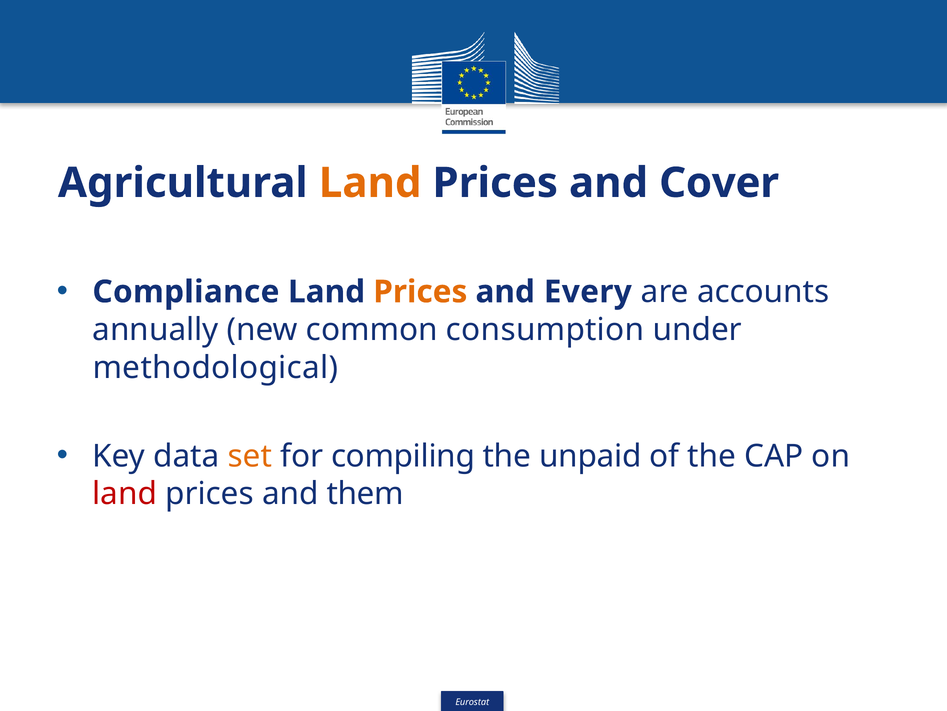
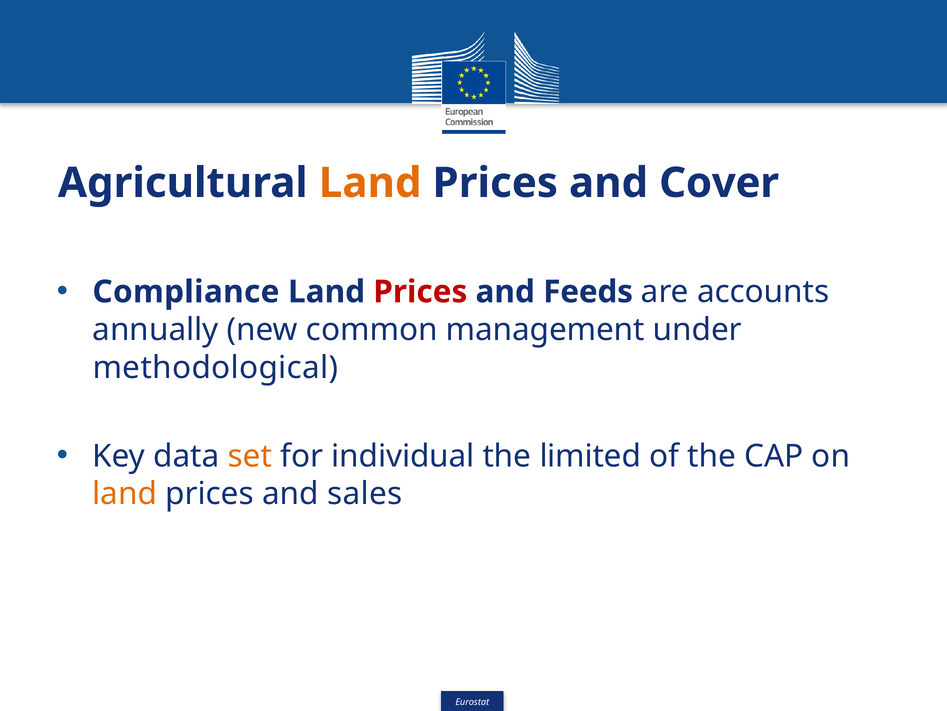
Prices at (420, 292) colour: orange -> red
Every: Every -> Feeds
consumption: consumption -> management
compiling: compiling -> individual
unpaid: unpaid -> limited
land at (125, 494) colour: red -> orange
them: them -> sales
